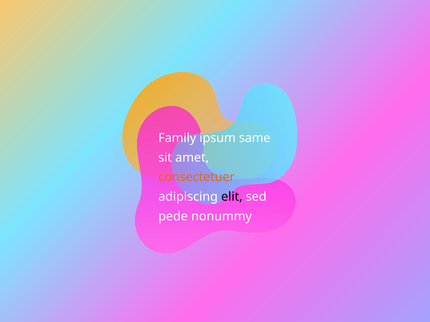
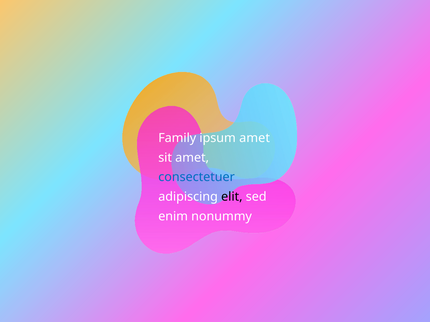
ipsum same: same -> amet
consectetuer colour: orange -> blue
pede: pede -> enim
